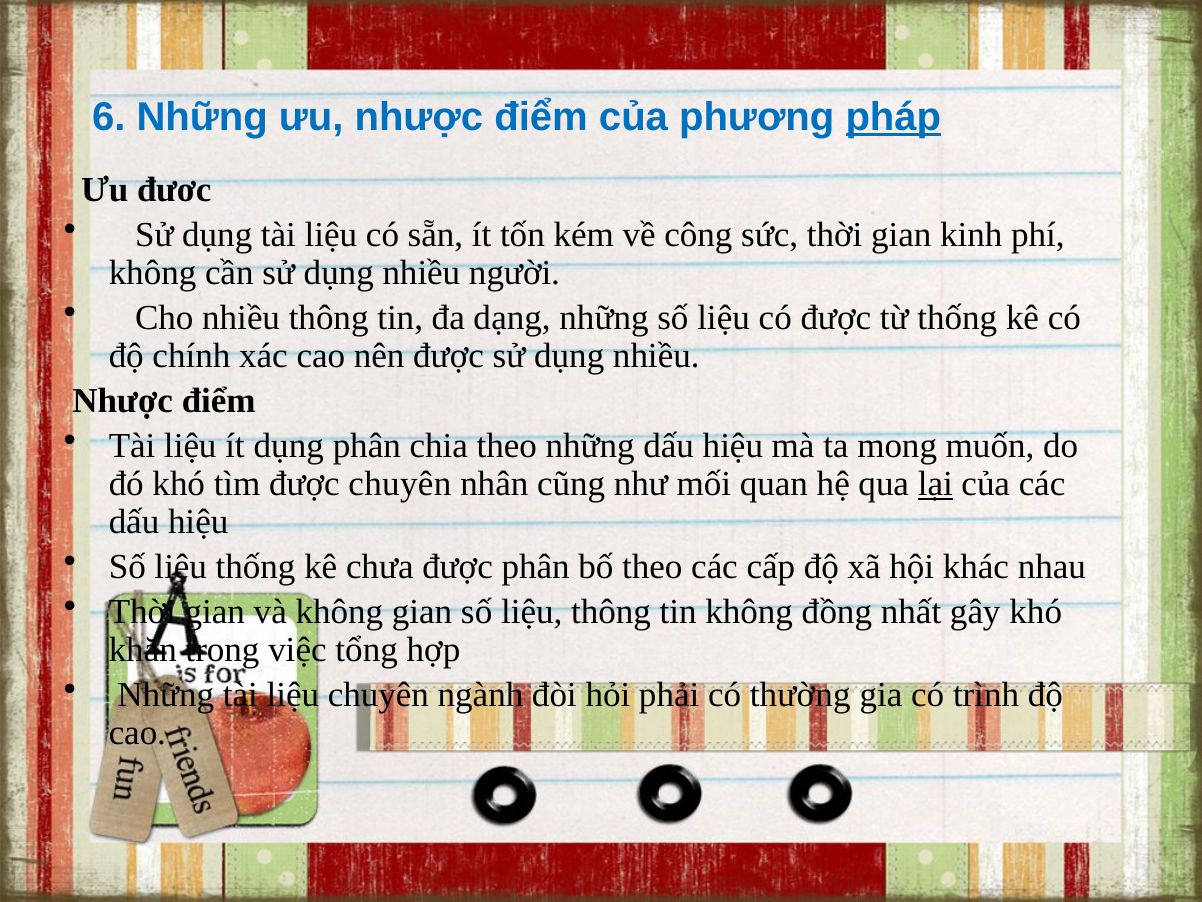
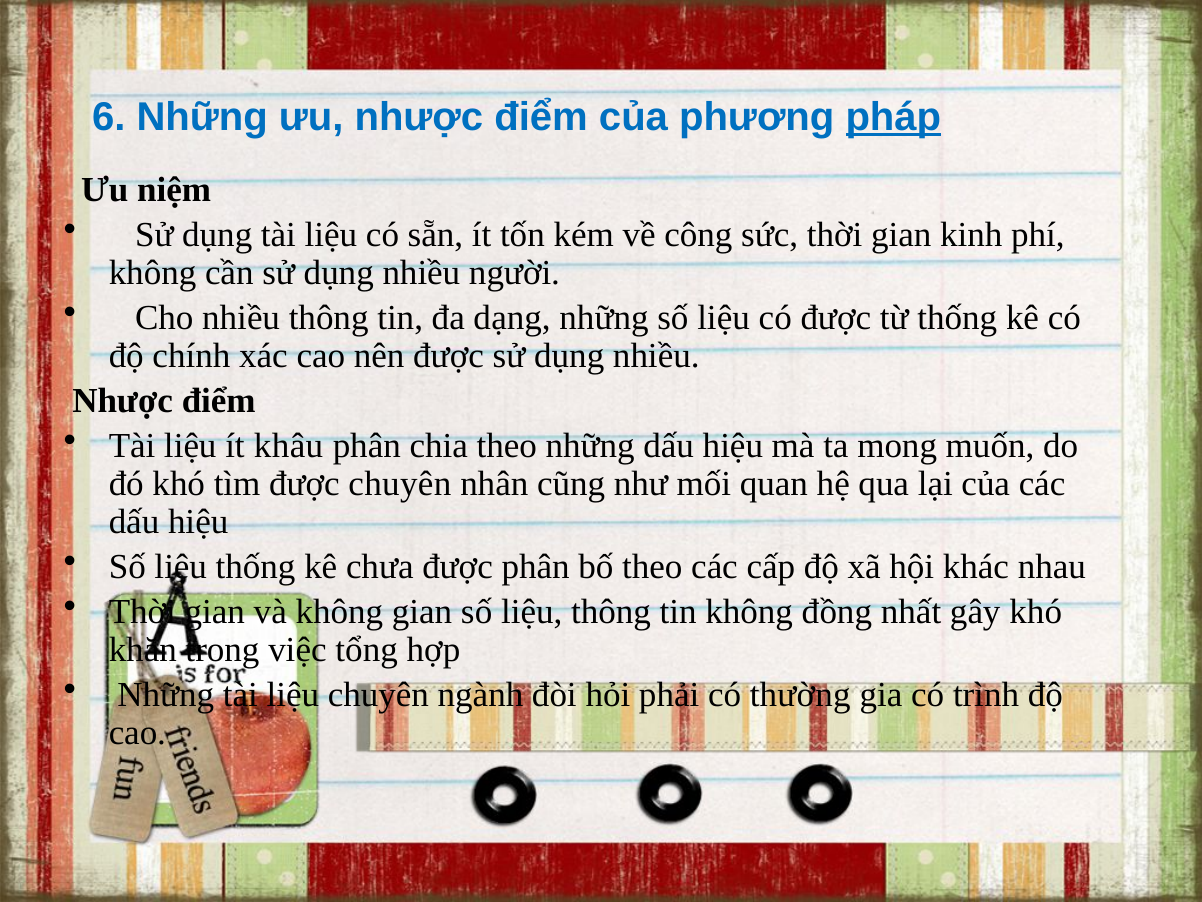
đươc: đươc -> niệm
ít dụng: dụng -> khâu
lại underline: present -> none
